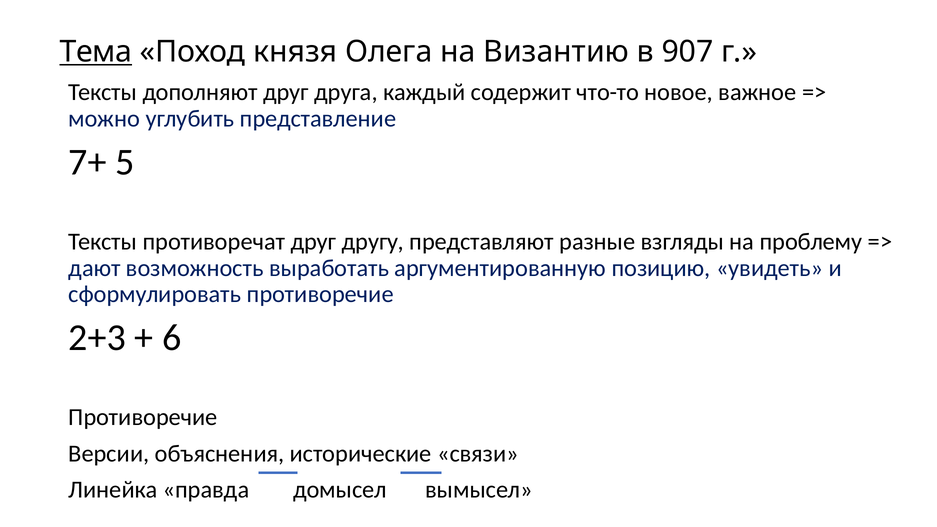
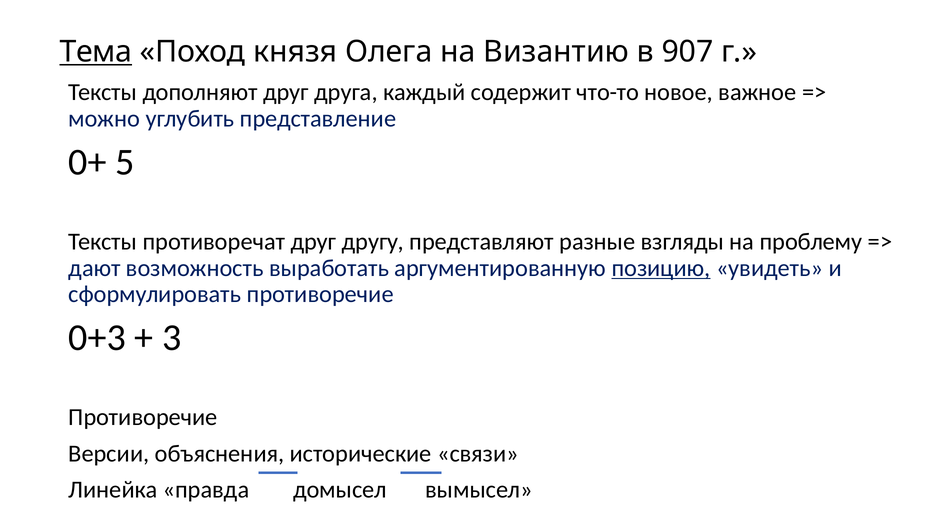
7+: 7+ -> 0+
позицию underline: none -> present
2+3: 2+3 -> 0+3
6: 6 -> 3
